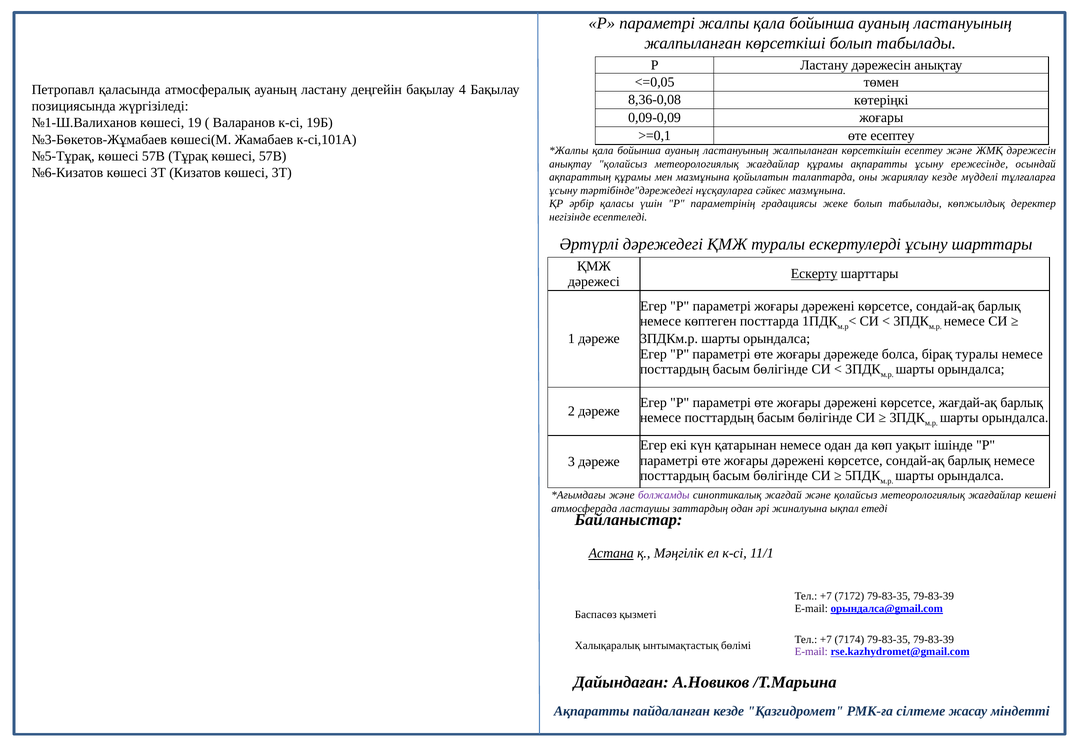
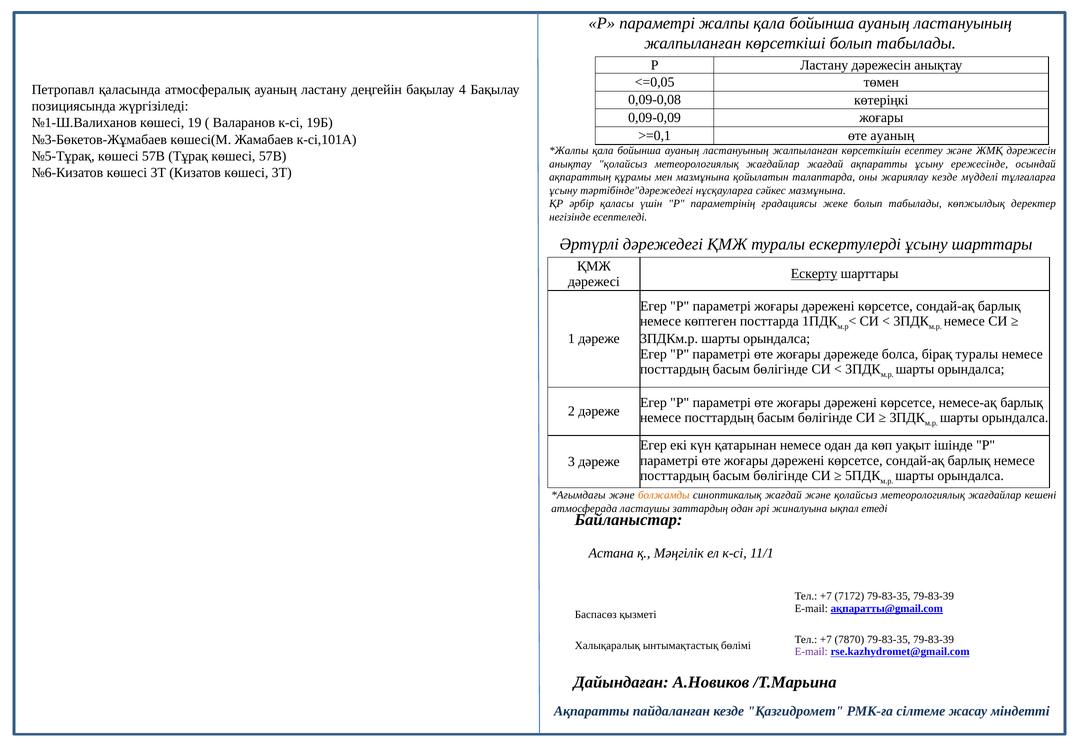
8,36-0,08: 8,36-0,08 -> 0,09-0,08
өте есептеу: есептеу -> ауаның
жағдайлар құрамы: құрамы -> жағдай
жағдай-ақ: жағдай-ақ -> немесе-ақ
болжамды colour: purple -> orange
Астана underline: present -> none
орындалса@gmail.com: орындалса@gmail.com -> ақпаратты@gmail.com
7174: 7174 -> 7870
